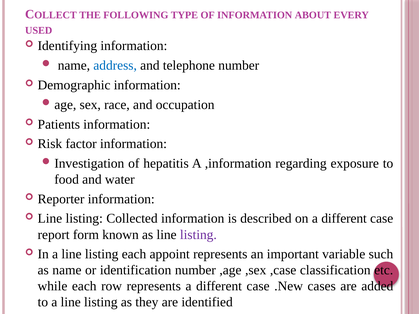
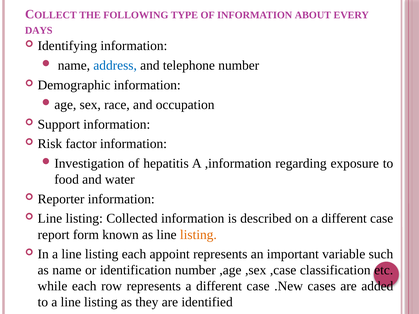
USED: USED -> DAYS
Patients: Patients -> Support
listing at (198, 235) colour: purple -> orange
